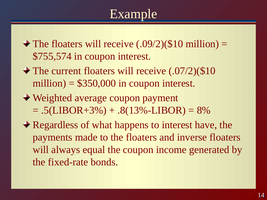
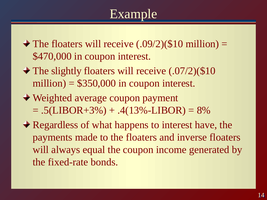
$755,574: $755,574 -> $470,000
current: current -> slightly
.8(13%-LIBOR: .8(13%-LIBOR -> .4(13%-LIBOR
